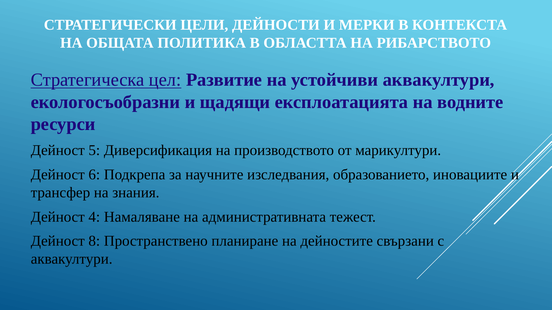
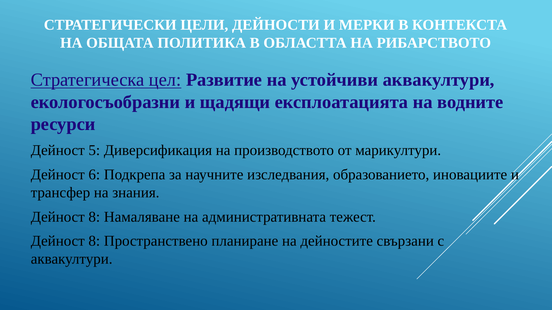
4 at (94, 217): 4 -> 8
